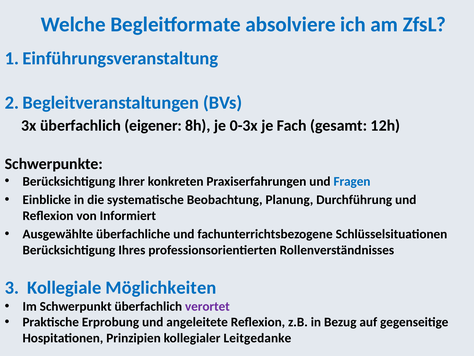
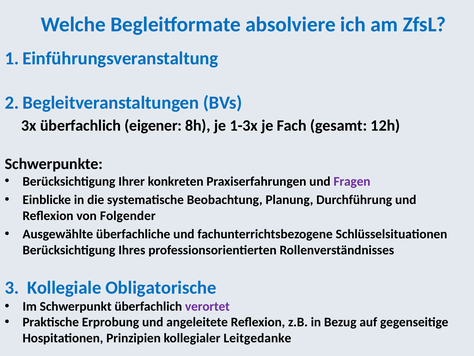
0-3x: 0-3x -> 1-3x
Fragen colour: blue -> purple
Informiert: Informiert -> Folgender
Möglichkeiten: Möglichkeiten -> Obligatorische
